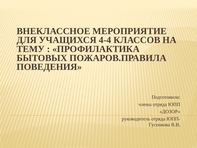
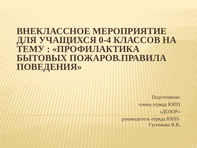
4-4: 4-4 -> 0-4
